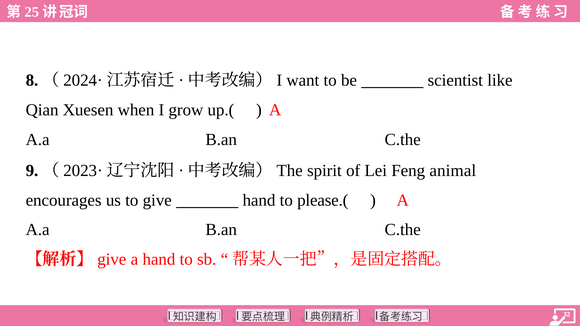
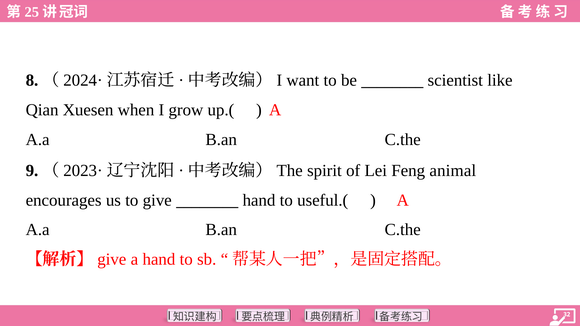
please.(: please.( -> useful.(
